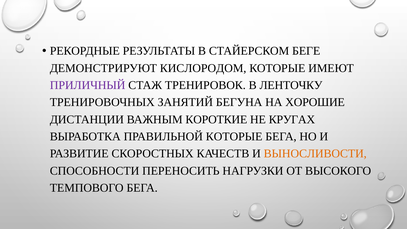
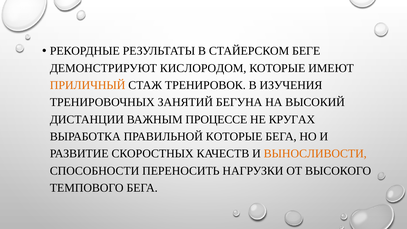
ПРИЛИЧНЫЙ colour: purple -> orange
ЛЕНТОЧКУ: ЛЕНТОЧКУ -> ИЗУЧЕНИЯ
ХОРОШИЕ: ХОРОШИЕ -> ВЫСОКИЙ
КОРОТКИЕ: КОРОТКИЕ -> ПРОЦЕССЕ
